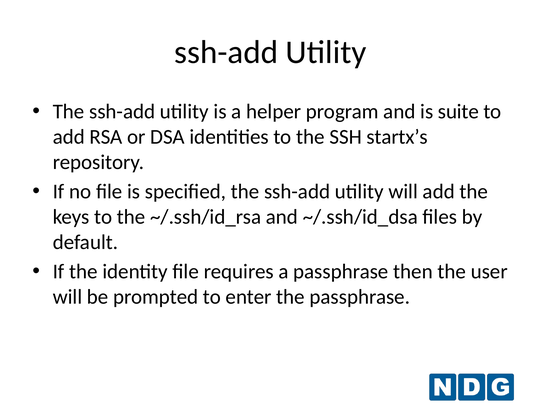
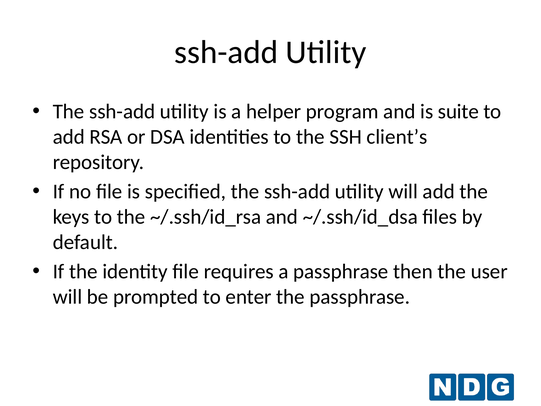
startx’s: startx’s -> client’s
